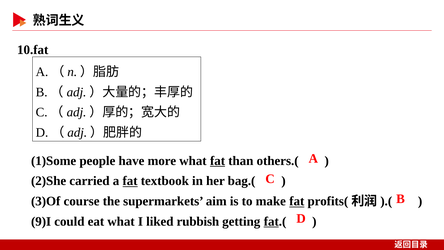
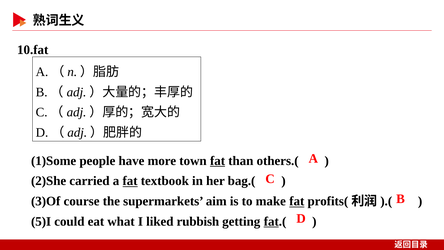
more what: what -> town
9)I: 9)I -> 5)I
